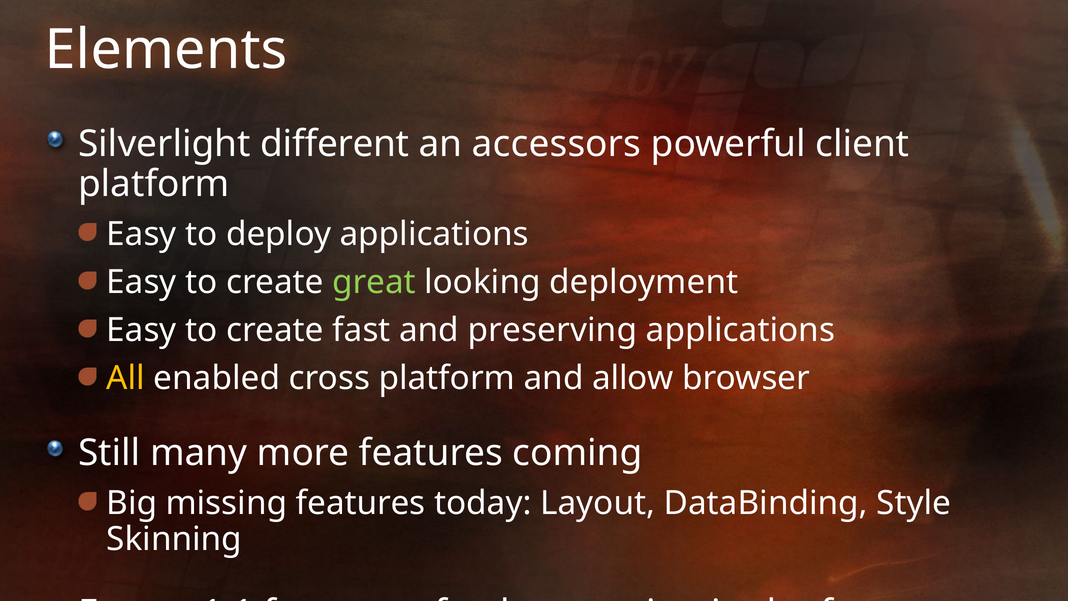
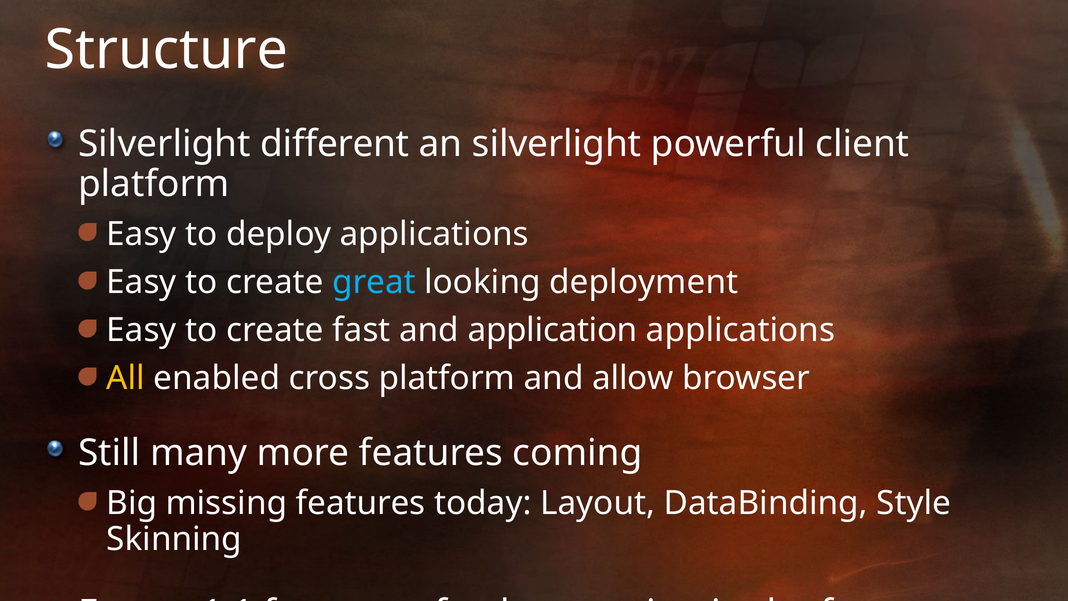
Elements: Elements -> Structure
an accessors: accessors -> silverlight
great colour: light green -> light blue
preserving: preserving -> application
